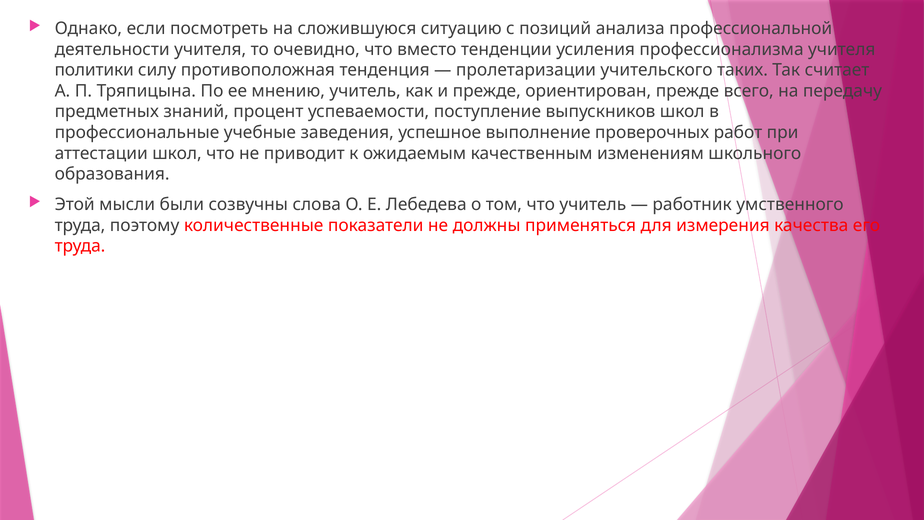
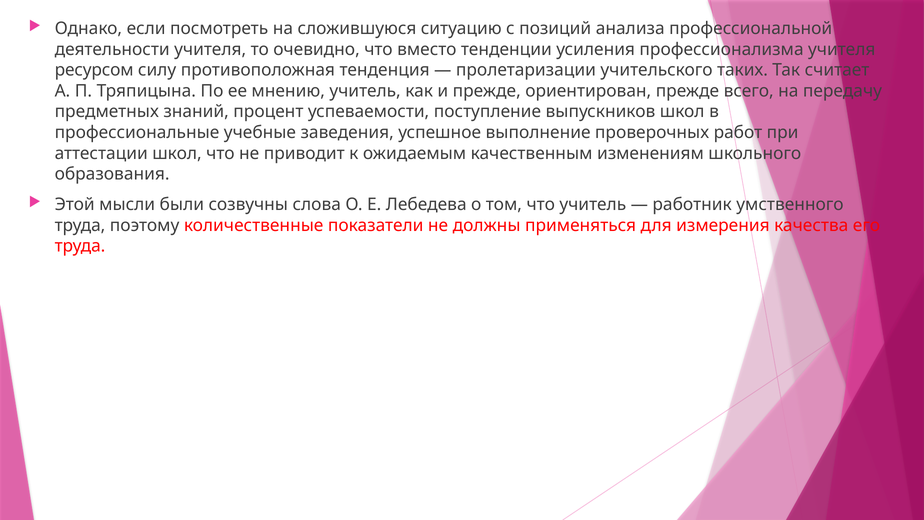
политики: политики -> ресурсом
